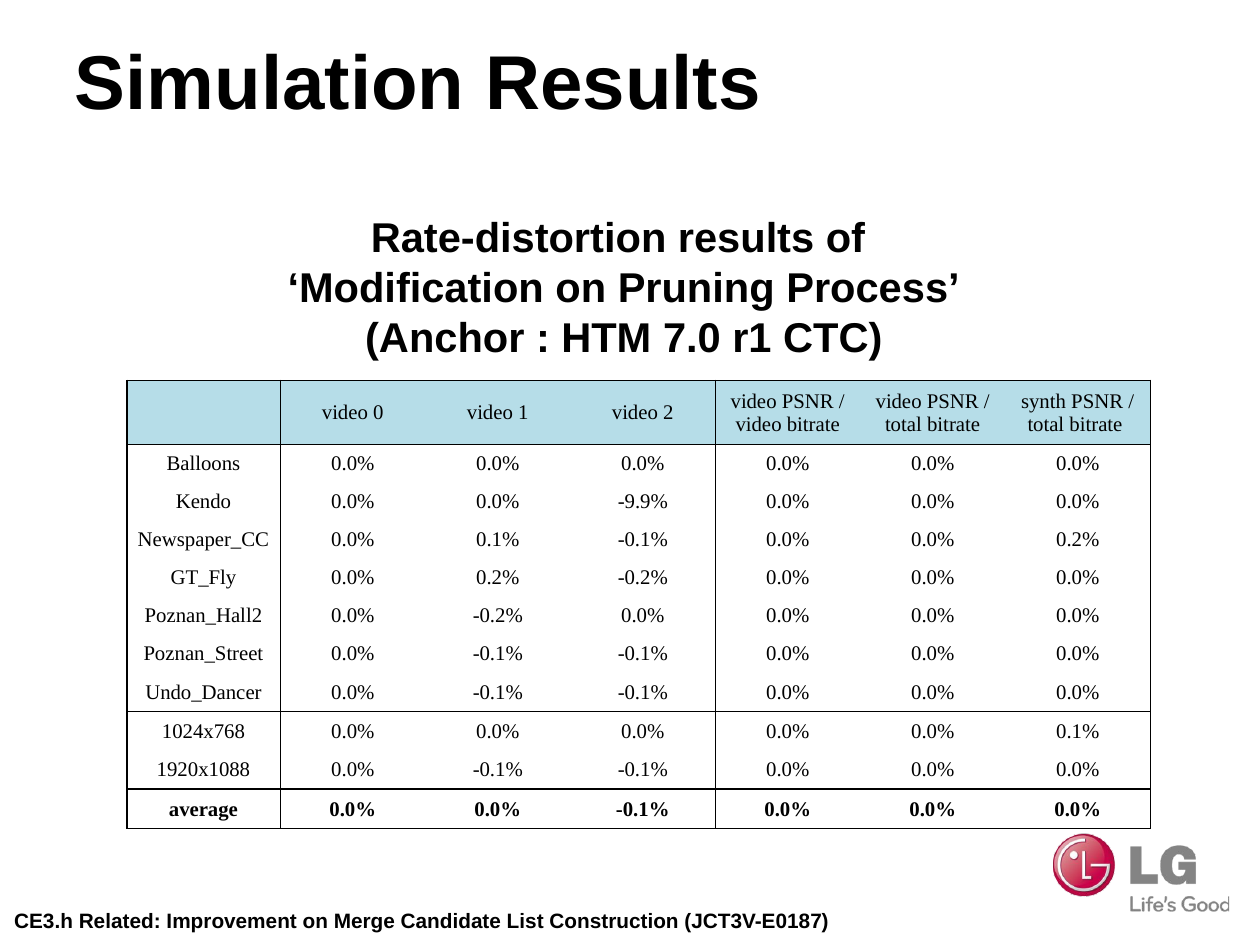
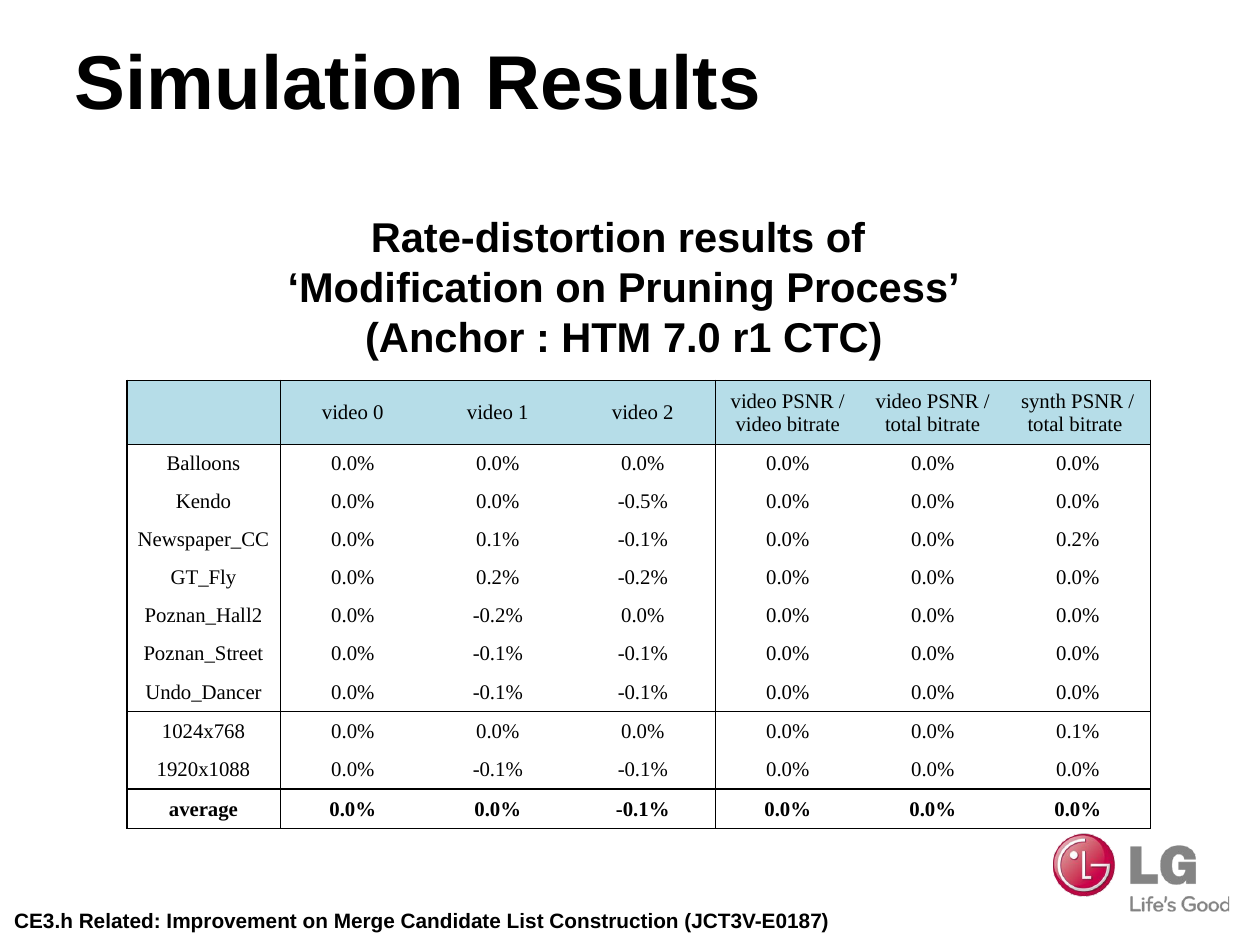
-9.9%: -9.9% -> -0.5%
